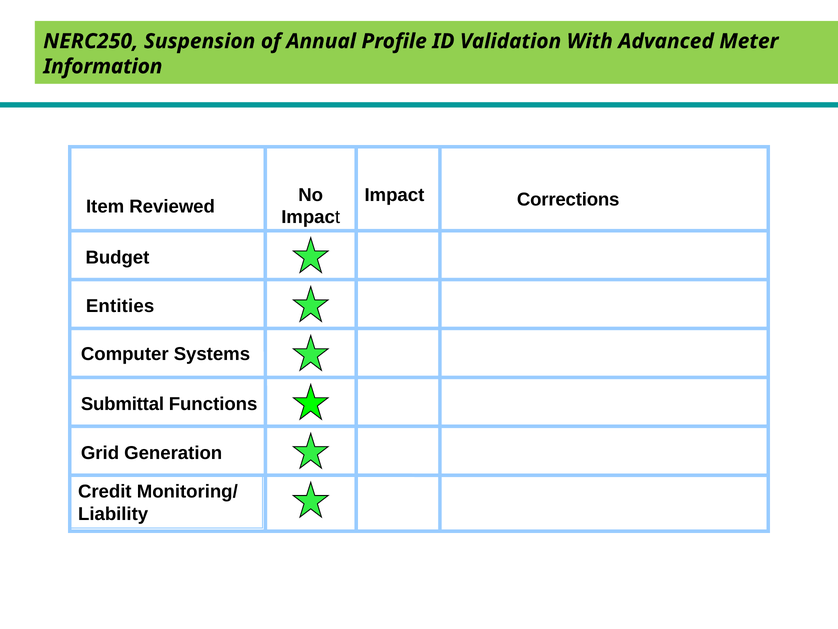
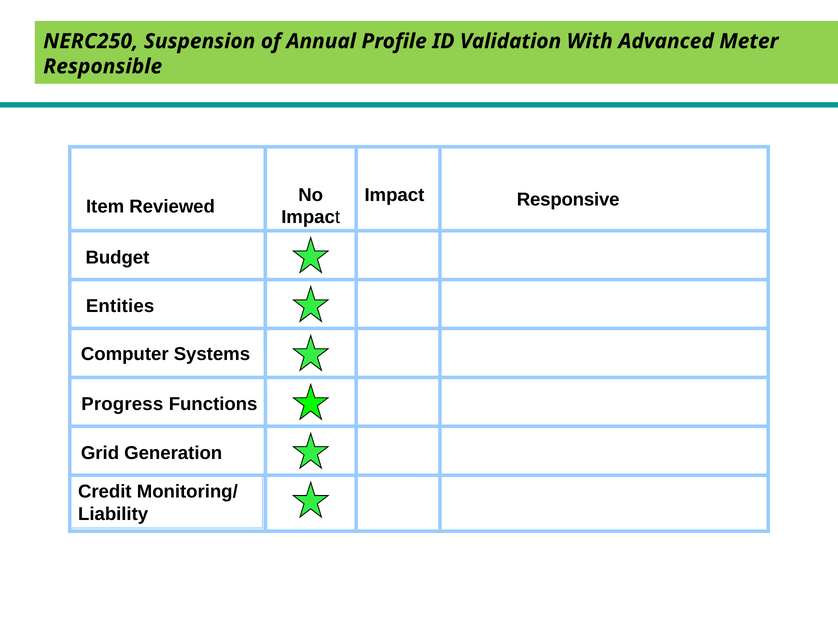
Information: Information -> Responsible
Corrections: Corrections -> Responsive
Submittal: Submittal -> Progress
